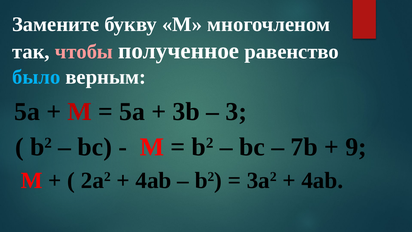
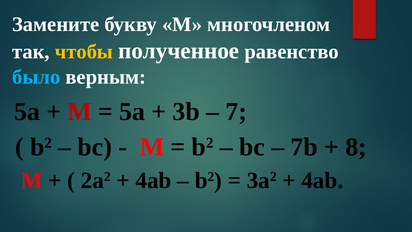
чтобы colour: pink -> yellow
3: 3 -> 7
9: 9 -> 8
